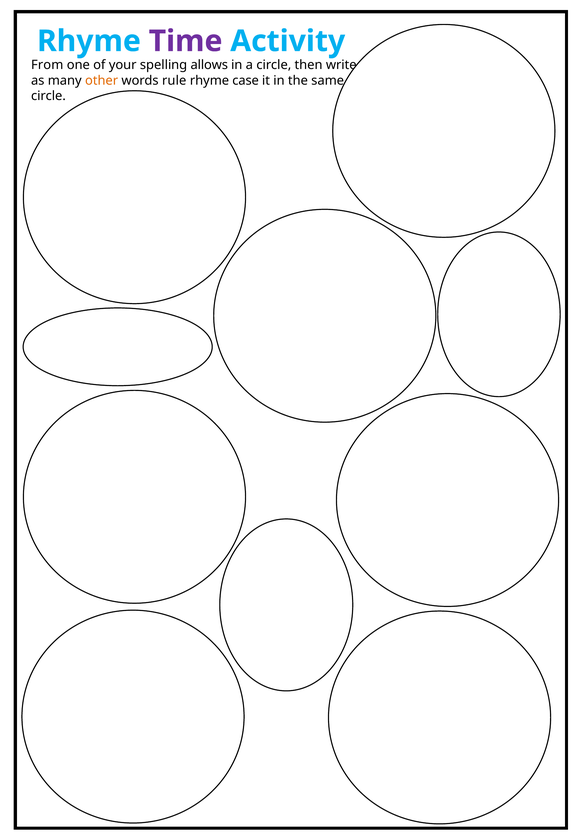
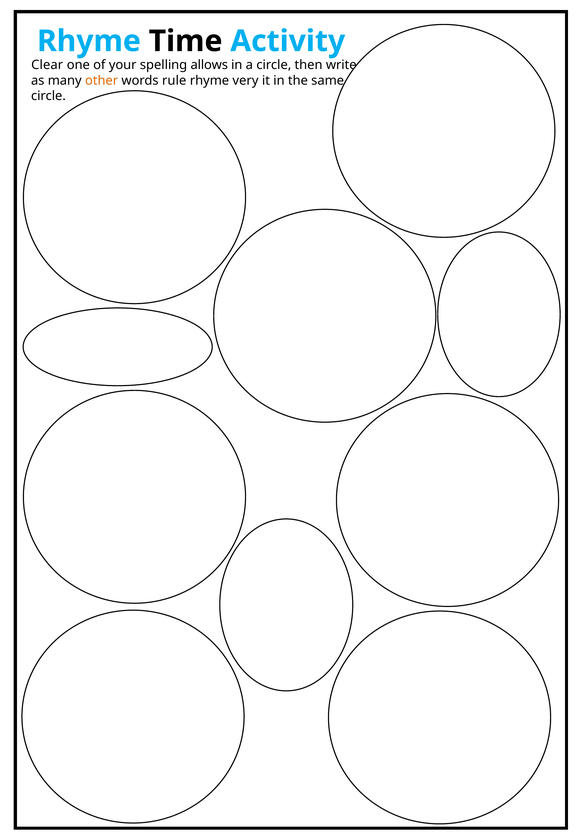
Time colour: purple -> black
From: From -> Clear
case: case -> very
